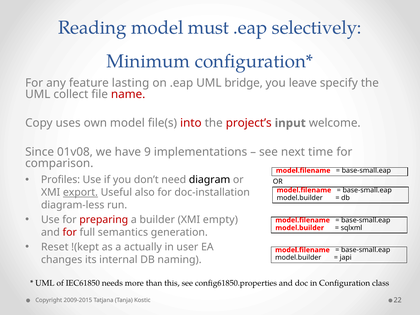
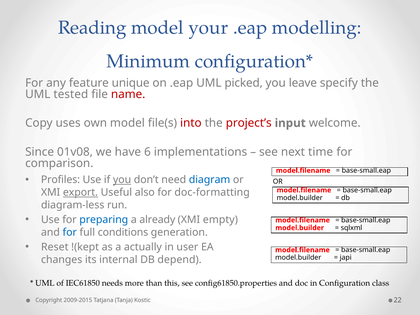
must: must -> your
selectively: selectively -> modelling
lasting: lasting -> unique
bridge: bridge -> picked
collect: collect -> tested
9: 9 -> 6
you at (122, 180) underline: none -> present
diagram colour: black -> blue
doc-installation: doc-installation -> doc-formatting
preparing colour: red -> blue
builder: builder -> already
for at (70, 232) colour: red -> blue
semantics: semantics -> conditions
naming: naming -> depend
